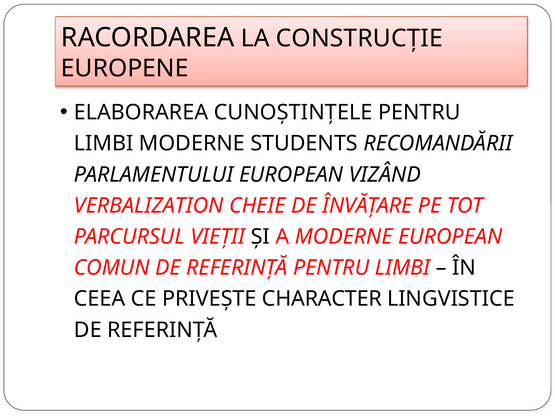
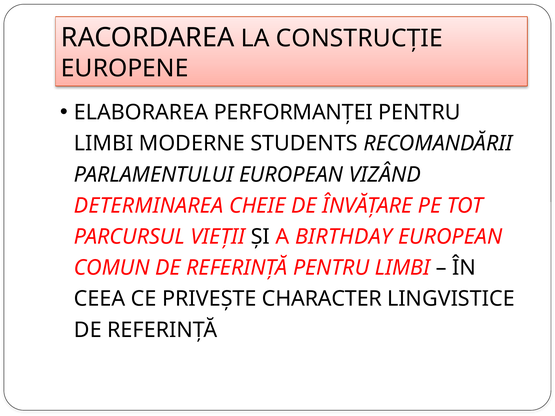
CUNOȘTINȚELE: CUNOȘTINȚELE -> PERFORMANȚEI
VERBALIZATION: VERBALIZATION -> DETERMINAREA
A MODERNE: MODERNE -> BIRTHDAY
